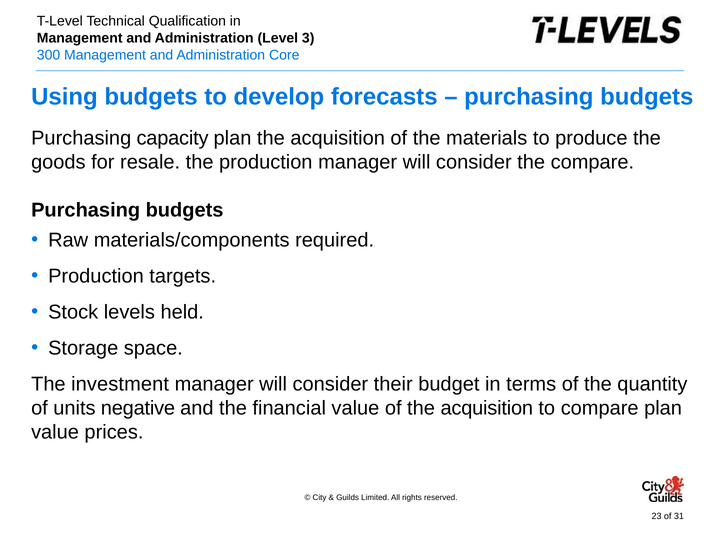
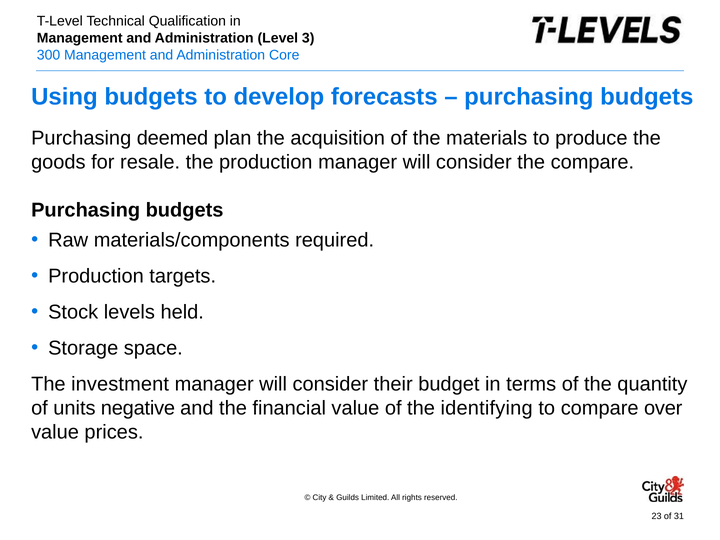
capacity: capacity -> deemed
of the acquisition: acquisition -> identifying
compare plan: plan -> over
